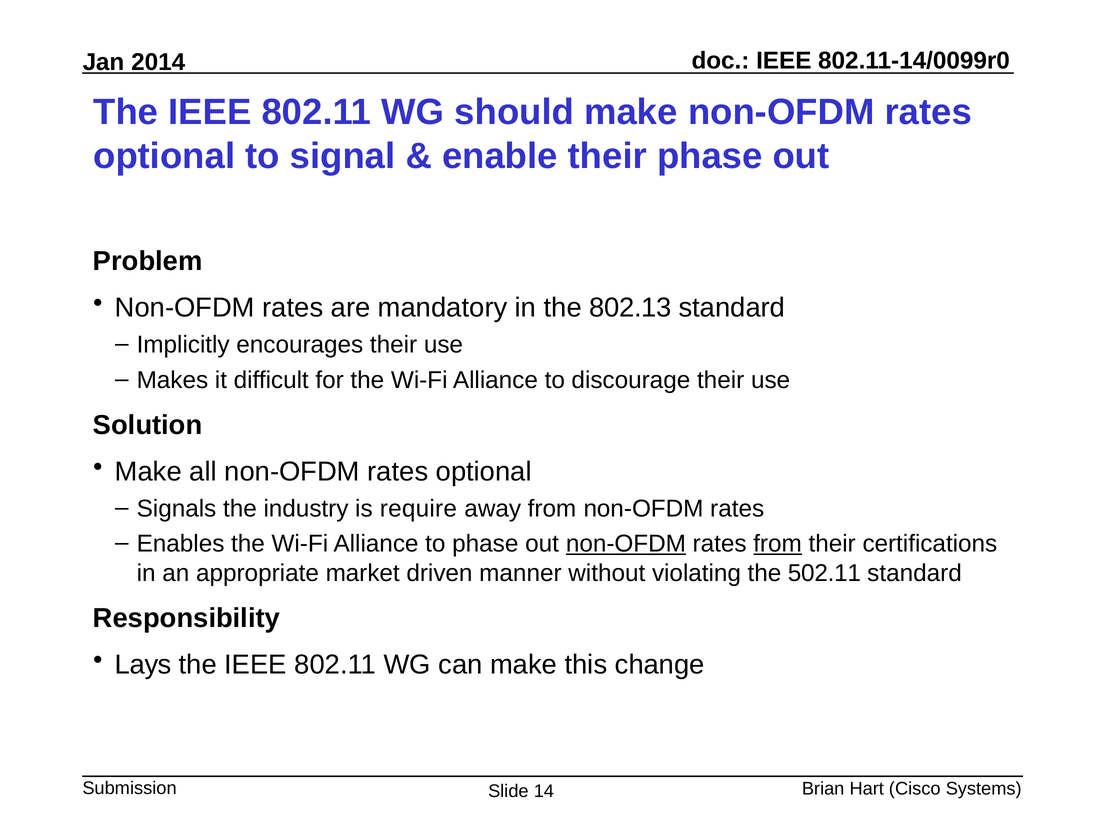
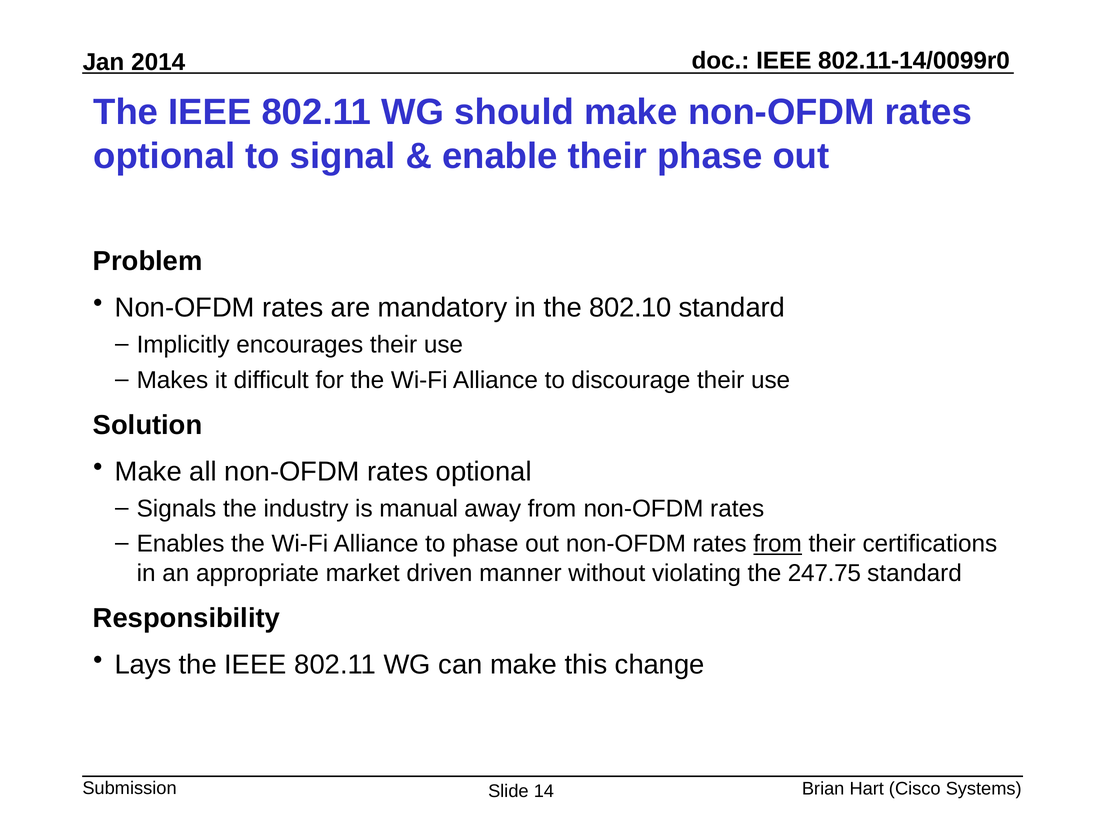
802.13: 802.13 -> 802.10
require: require -> manual
non-OFDM at (626, 544) underline: present -> none
502.11: 502.11 -> 247.75
